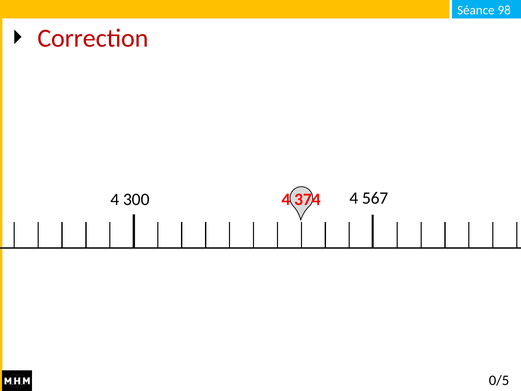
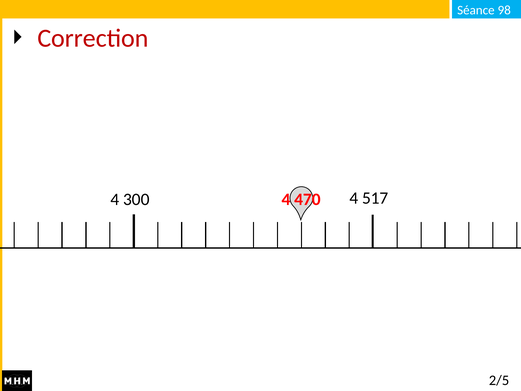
374: 374 -> 470
567: 567 -> 517
0/5: 0/5 -> 2/5
